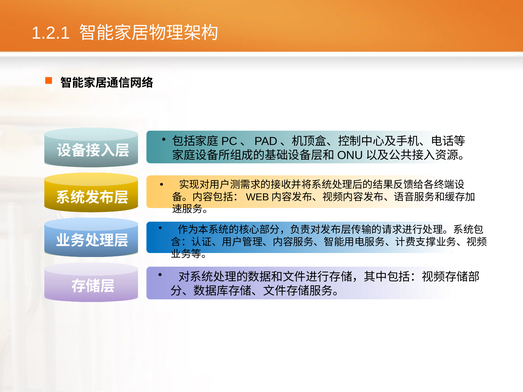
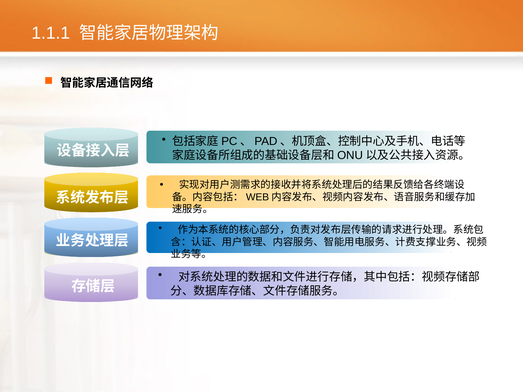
1.2.1: 1.2.1 -> 1.1.1
